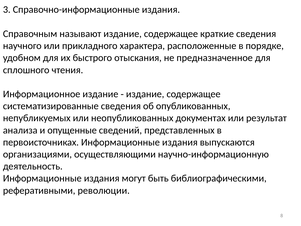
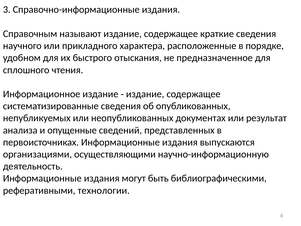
революции: революции -> технологии
